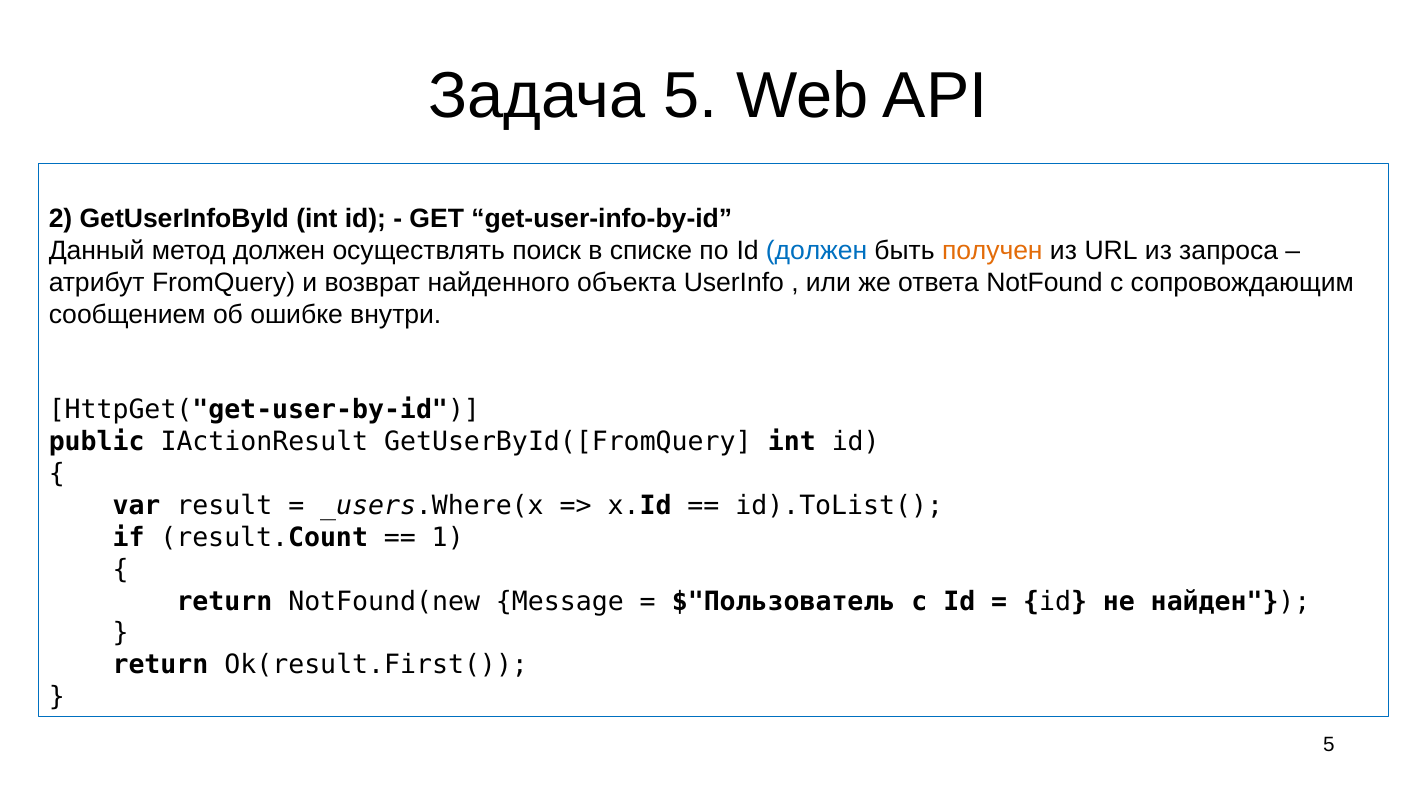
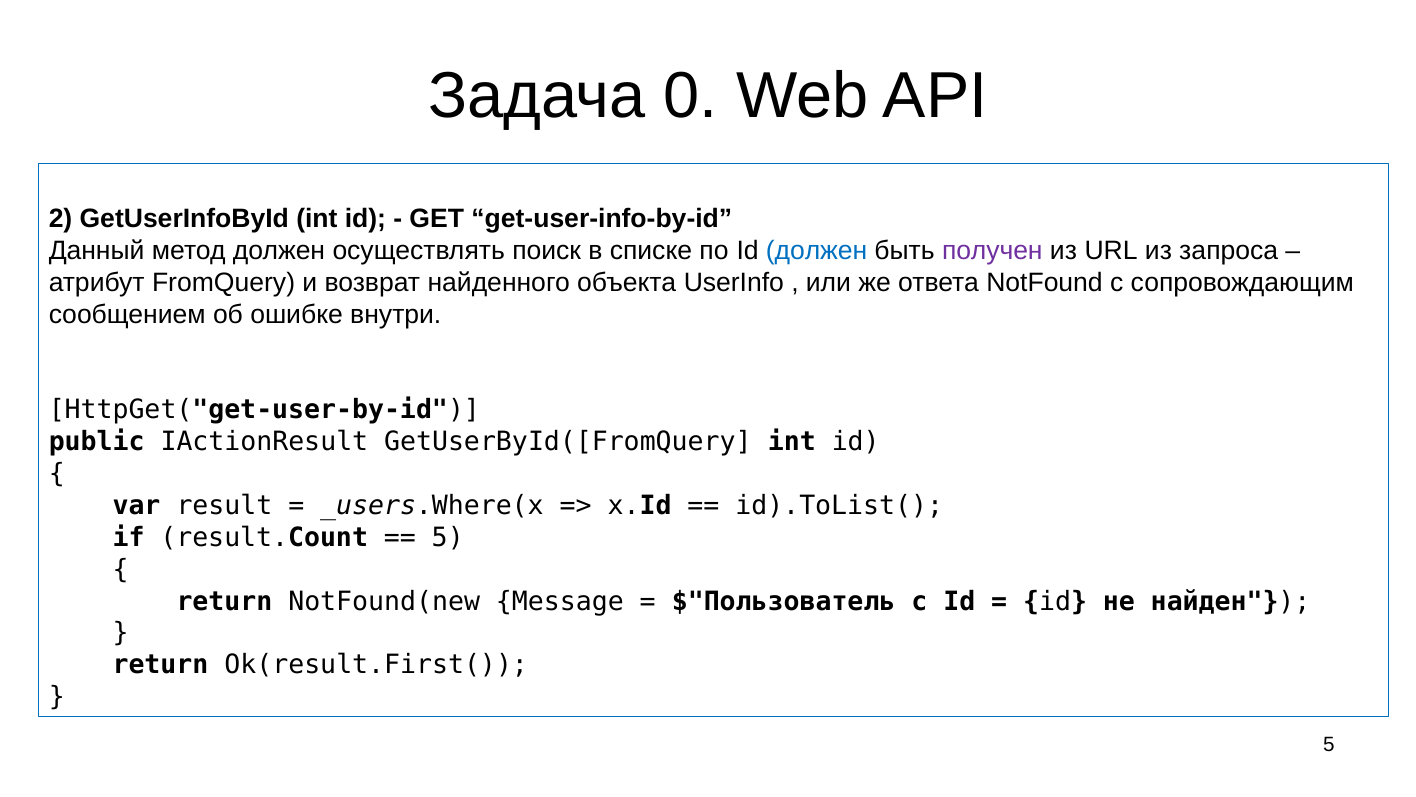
Задача 5: 5 -> 0
получен colour: orange -> purple
1 at (448, 537): 1 -> 5
